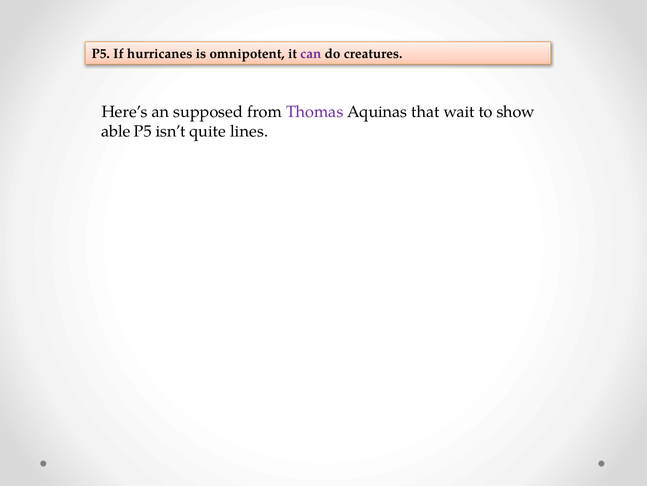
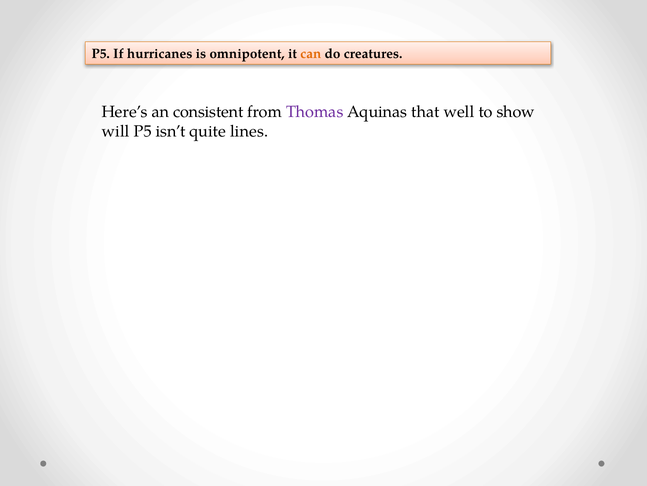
can colour: purple -> orange
supposed: supposed -> consistent
wait: wait -> well
able: able -> will
